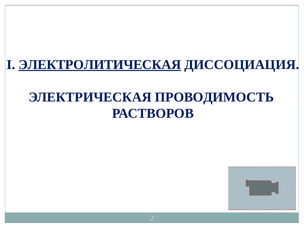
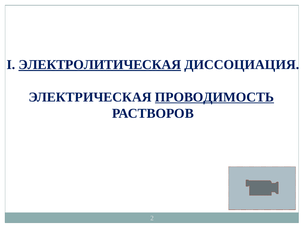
ПРОВОДИМОСТЬ underline: none -> present
